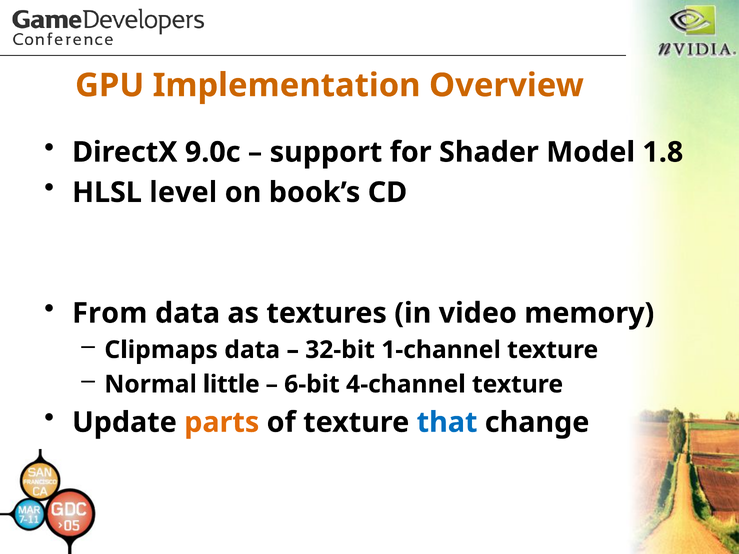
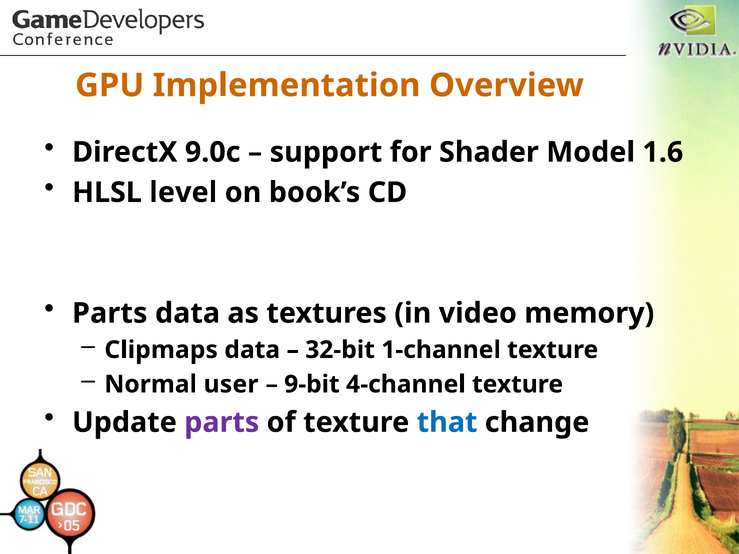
1.8: 1.8 -> 1.6
From at (110, 313): From -> Parts
little: little -> user
6-bit: 6-bit -> 9-bit
parts at (222, 423) colour: orange -> purple
